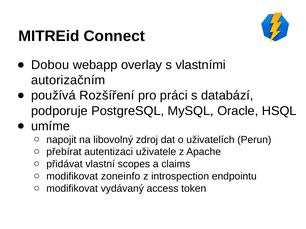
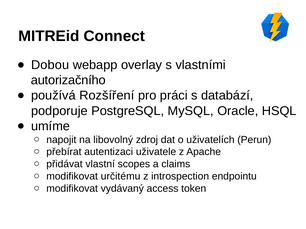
autorizačním: autorizačním -> autorizačního
zoneinfo: zoneinfo -> určitému
